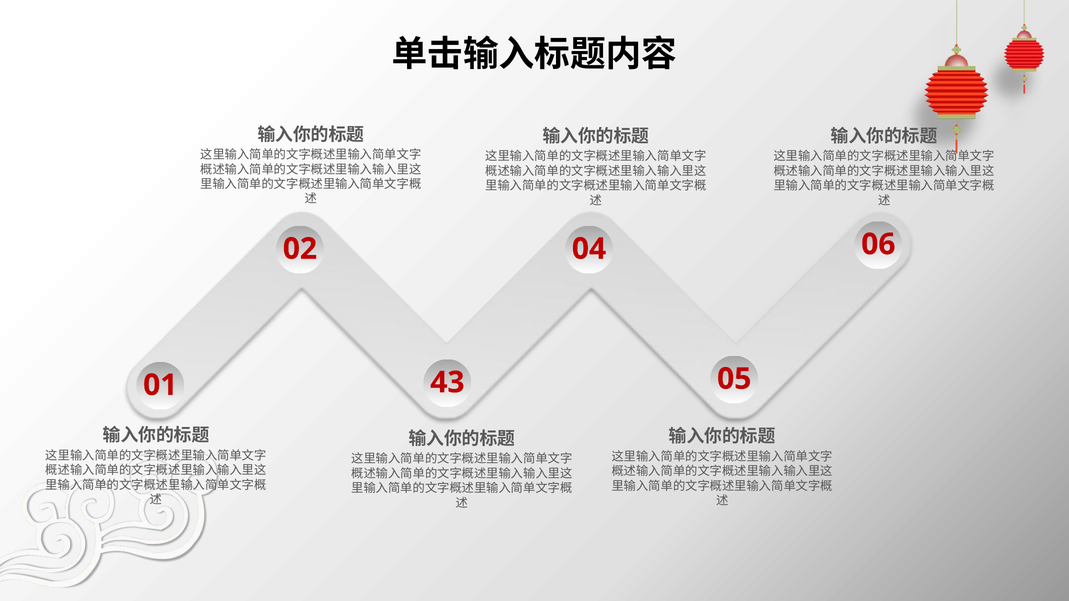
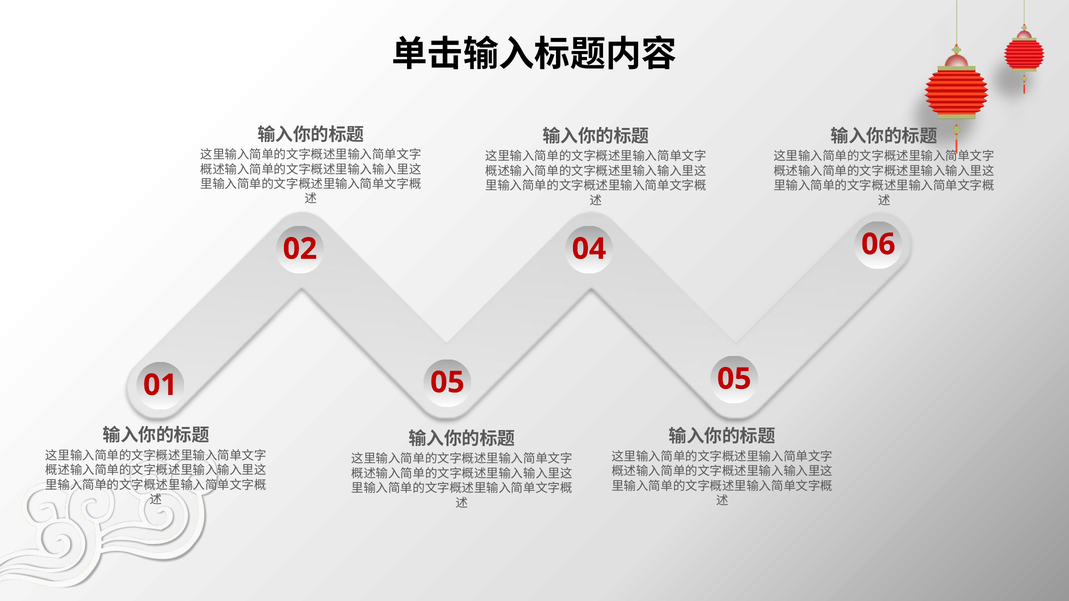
01 43: 43 -> 05
